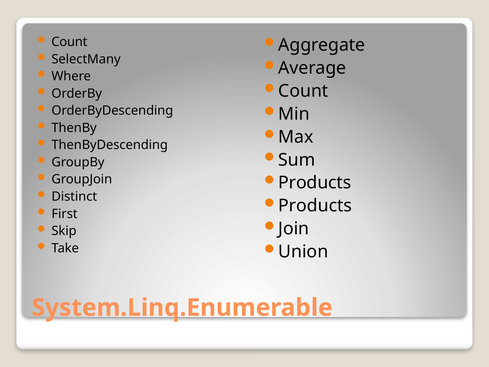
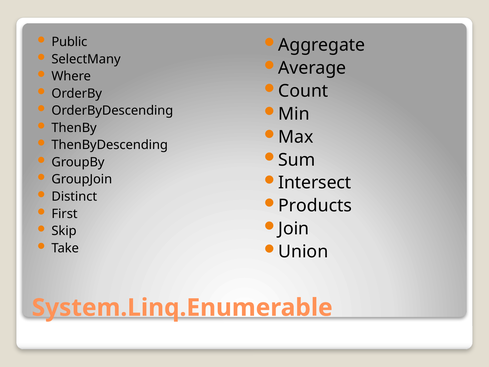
Count at (69, 42): Count -> Public
Products at (315, 183): Products -> Intersect
